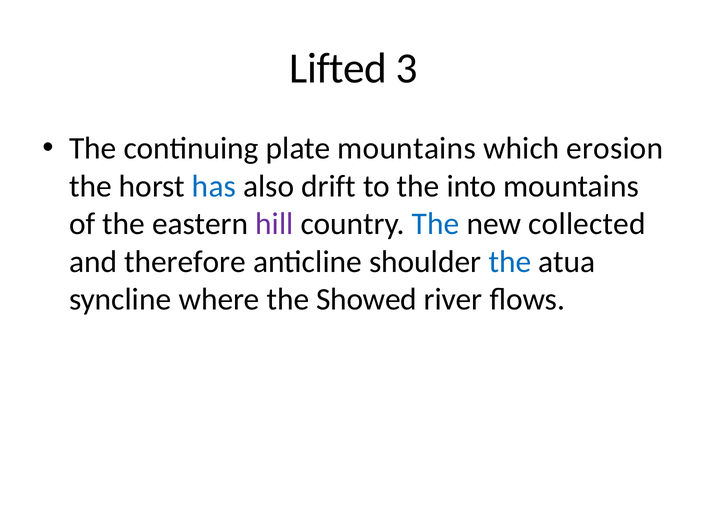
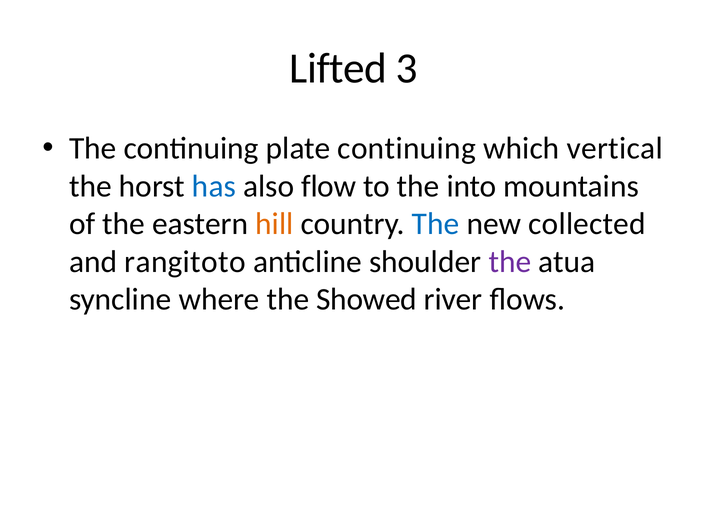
plate mountains: mountains -> continuing
erosion: erosion -> vertical
drift: drift -> flow
hill colour: purple -> orange
therefore: therefore -> rangitoto
the at (510, 262) colour: blue -> purple
